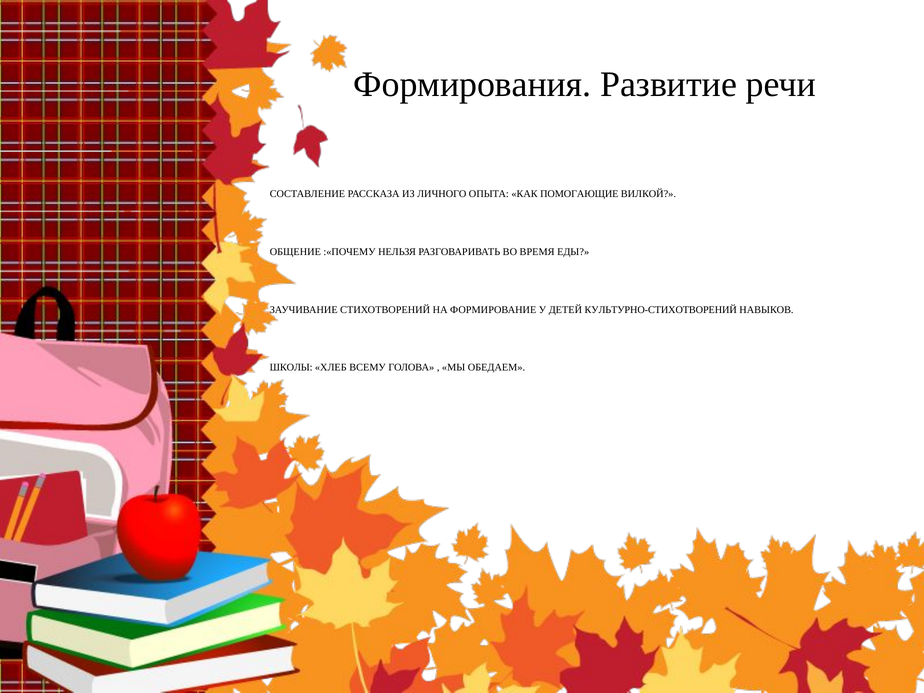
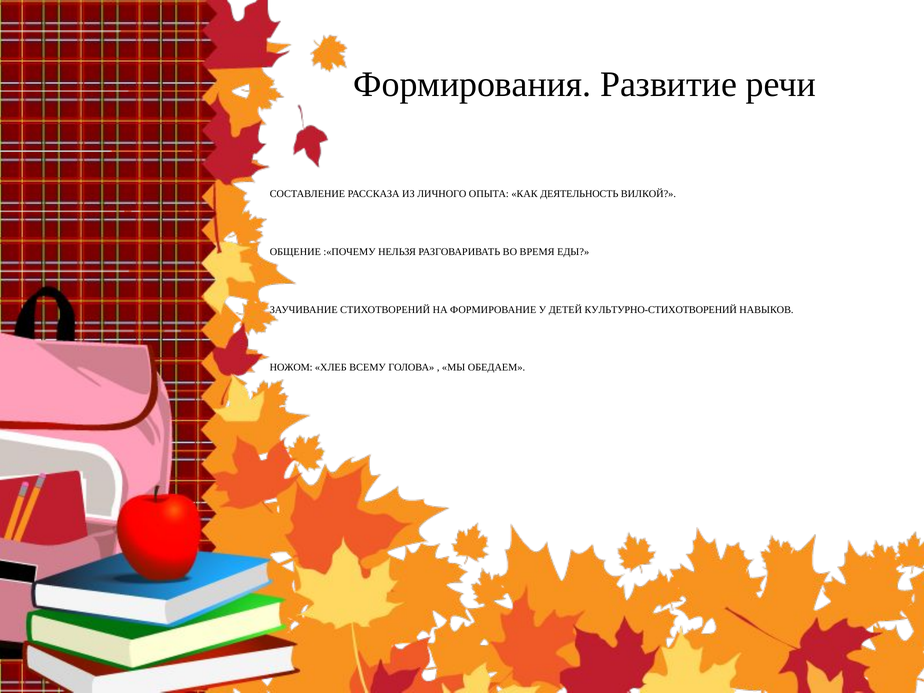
ПОМОГАЮЩИЕ: ПОМОГАЮЩИЕ -> ДЕЯТЕЛЬНОСТЬ
ШКОЛЫ: ШКОЛЫ -> НОЖОМ
